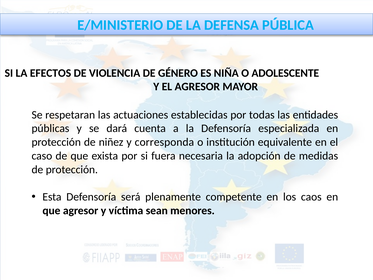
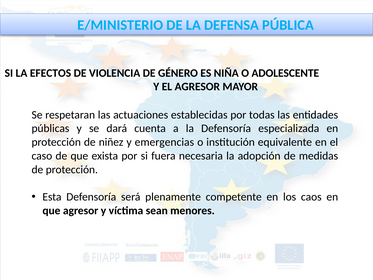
corresponda: corresponda -> emergencias
